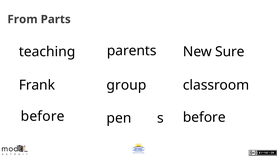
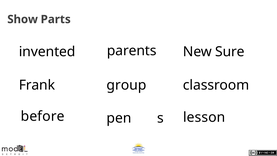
From: From -> Show
teaching: teaching -> invented
s before: before -> lesson
